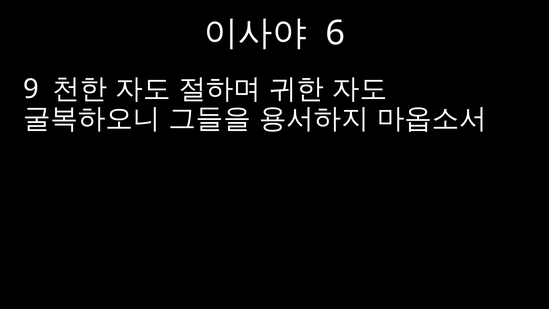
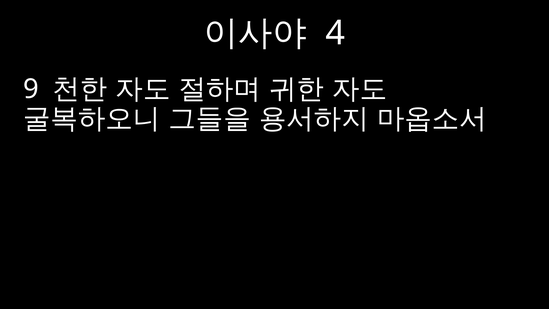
6: 6 -> 4
